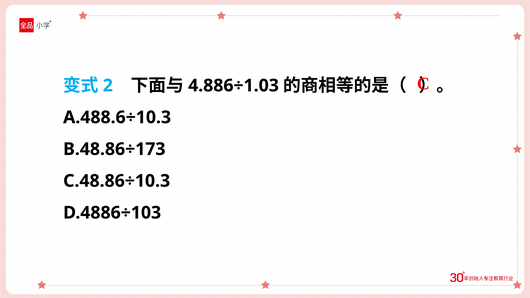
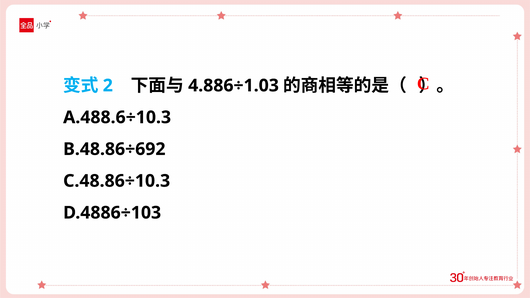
B.48.86÷173: B.48.86÷173 -> B.48.86÷692
